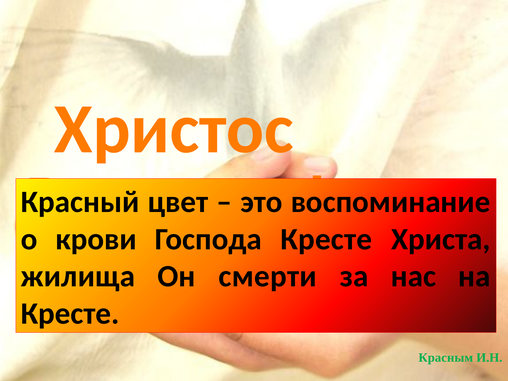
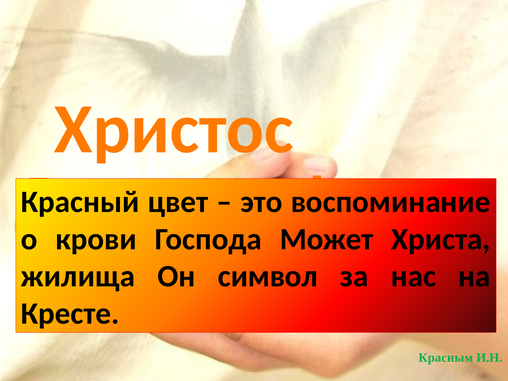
Кресте at (326, 239): Кресте -> Может
смерти: смерти -> символ
